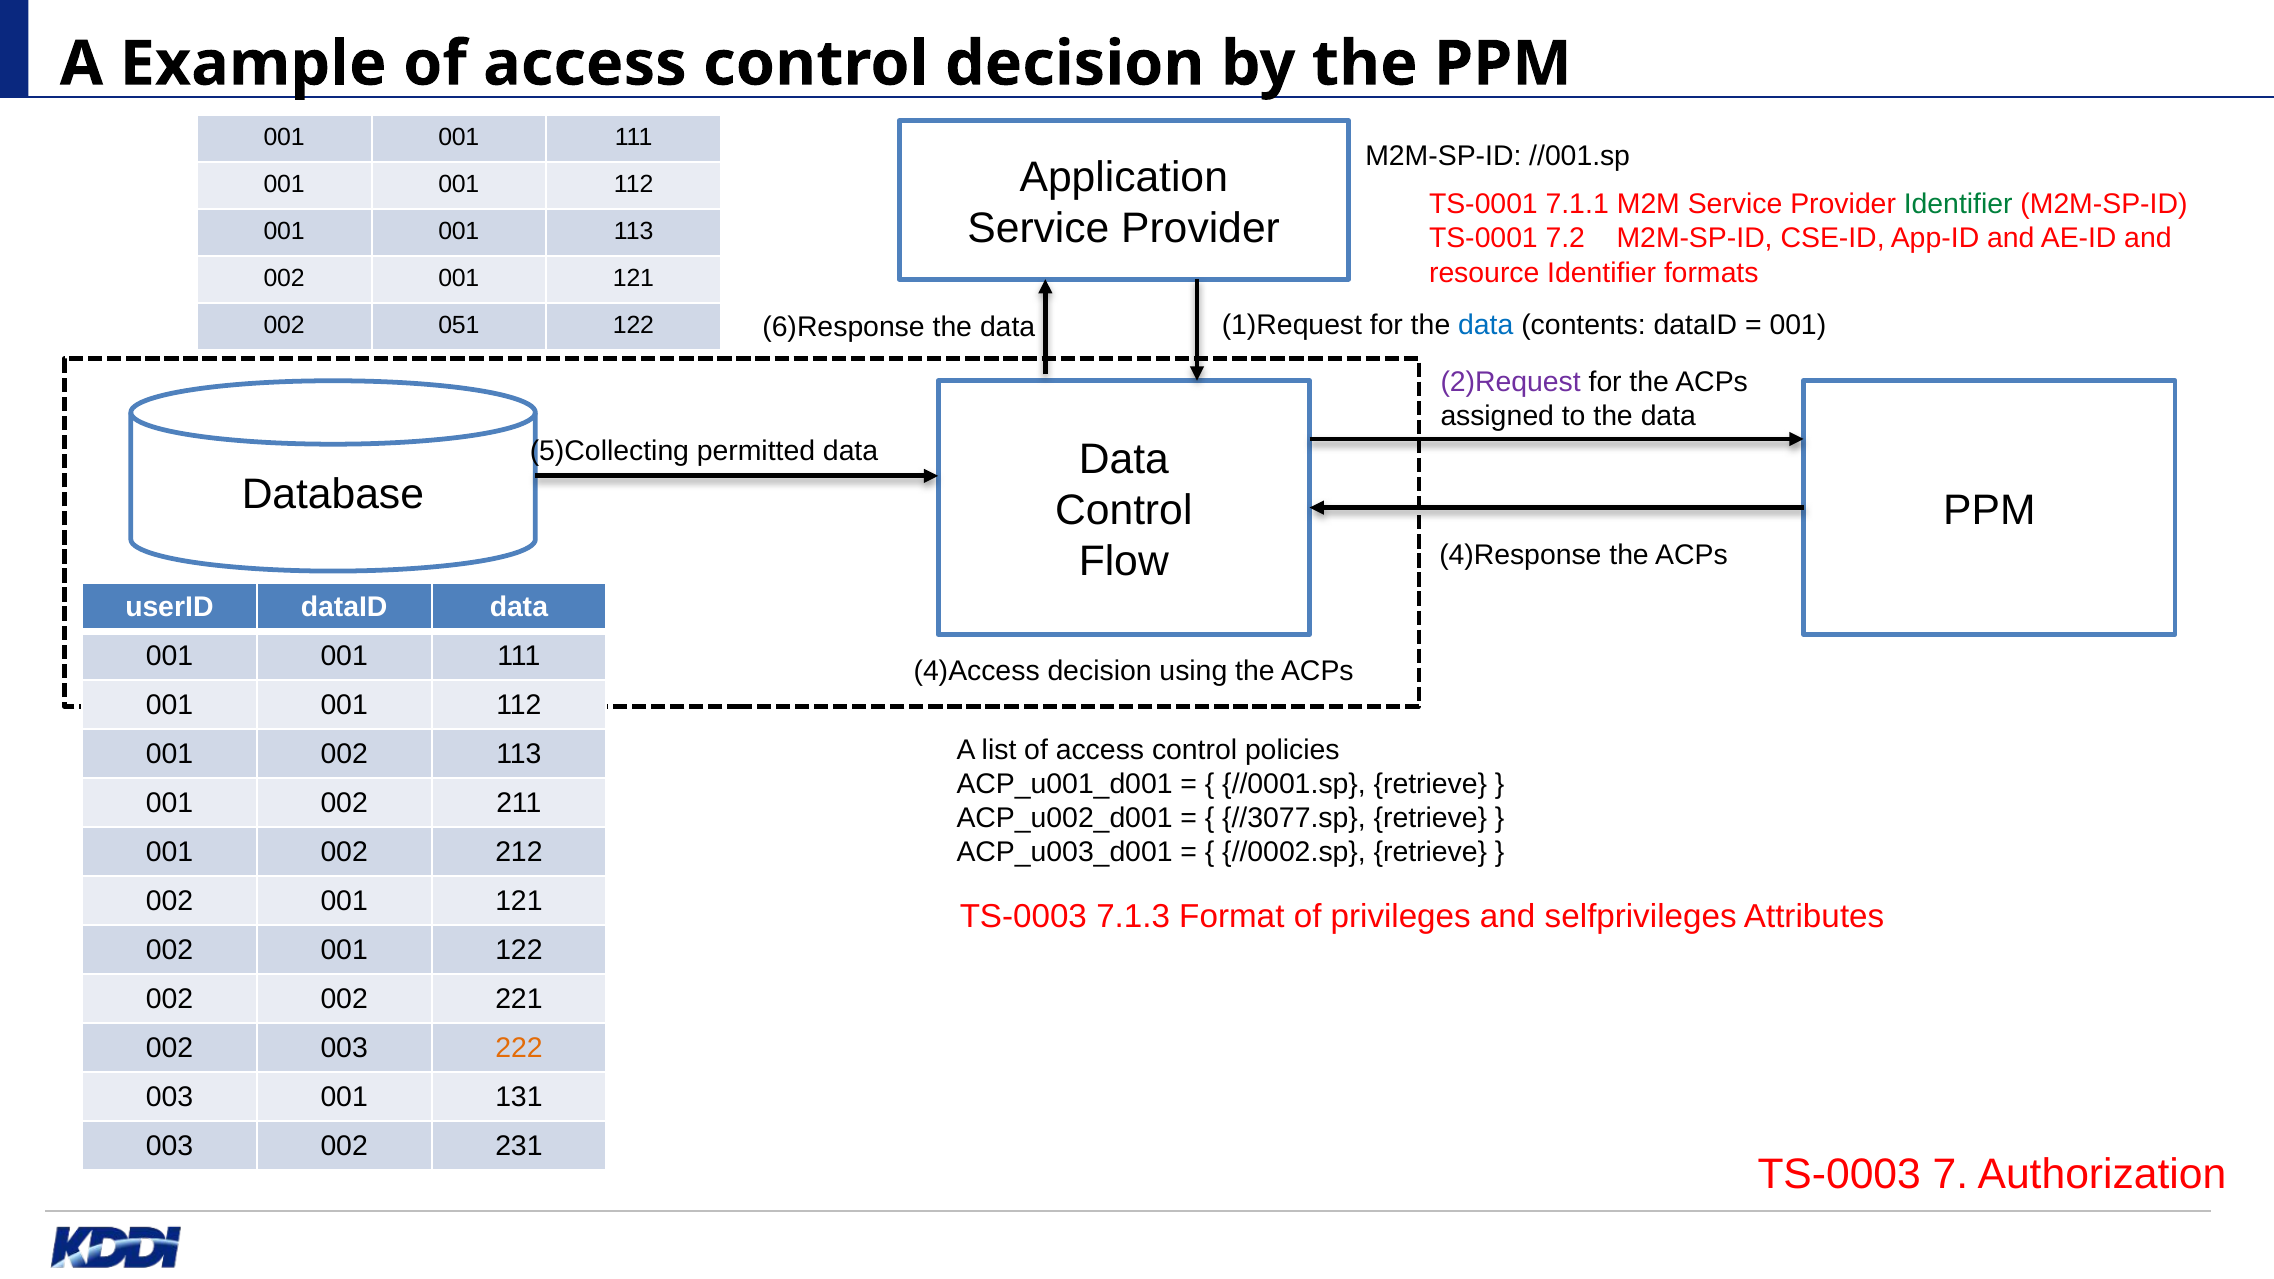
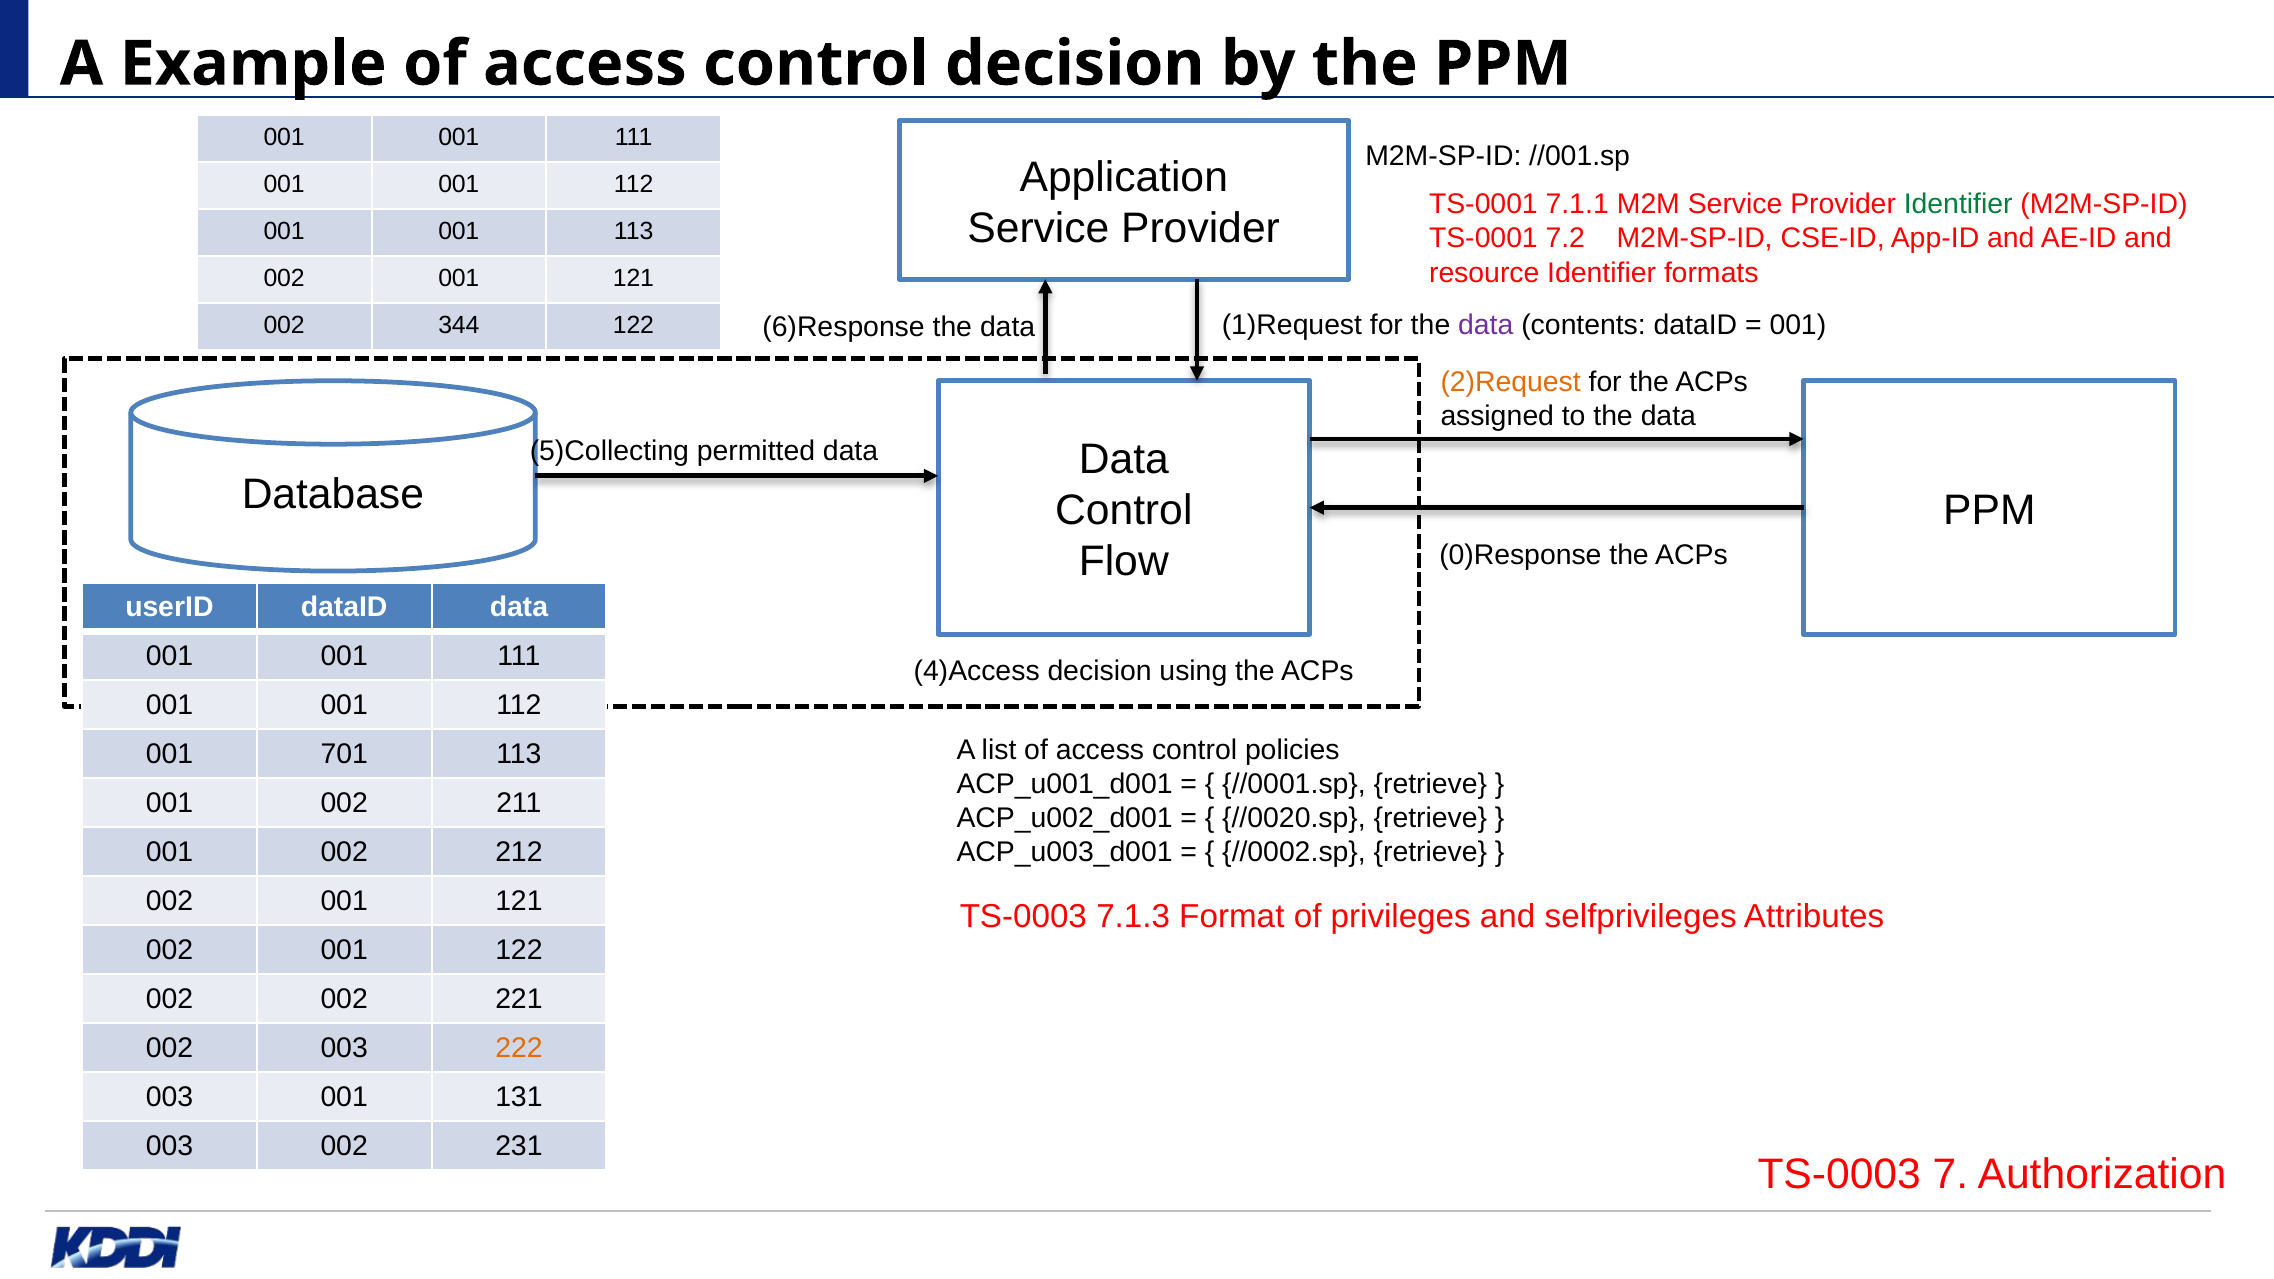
data at (1486, 325) colour: blue -> purple
051: 051 -> 344
2)Request colour: purple -> orange
4)Response: 4)Response -> 0)Response
002 at (344, 754): 002 -> 701
//3077.sp: //3077.sp -> //0020.sp
